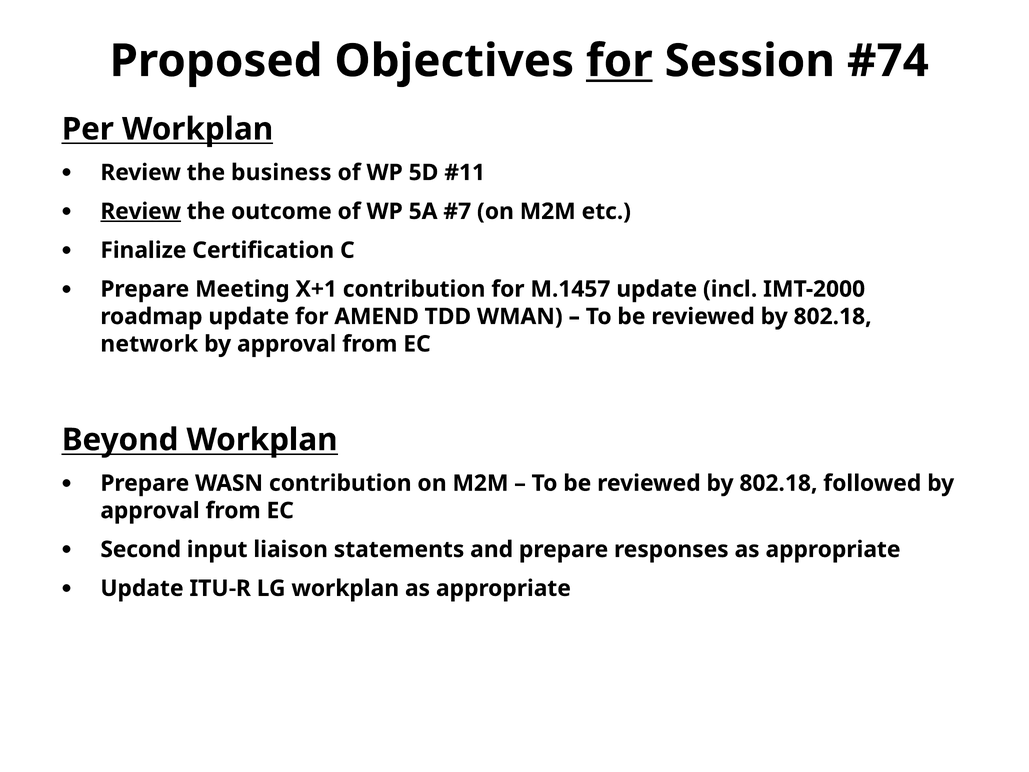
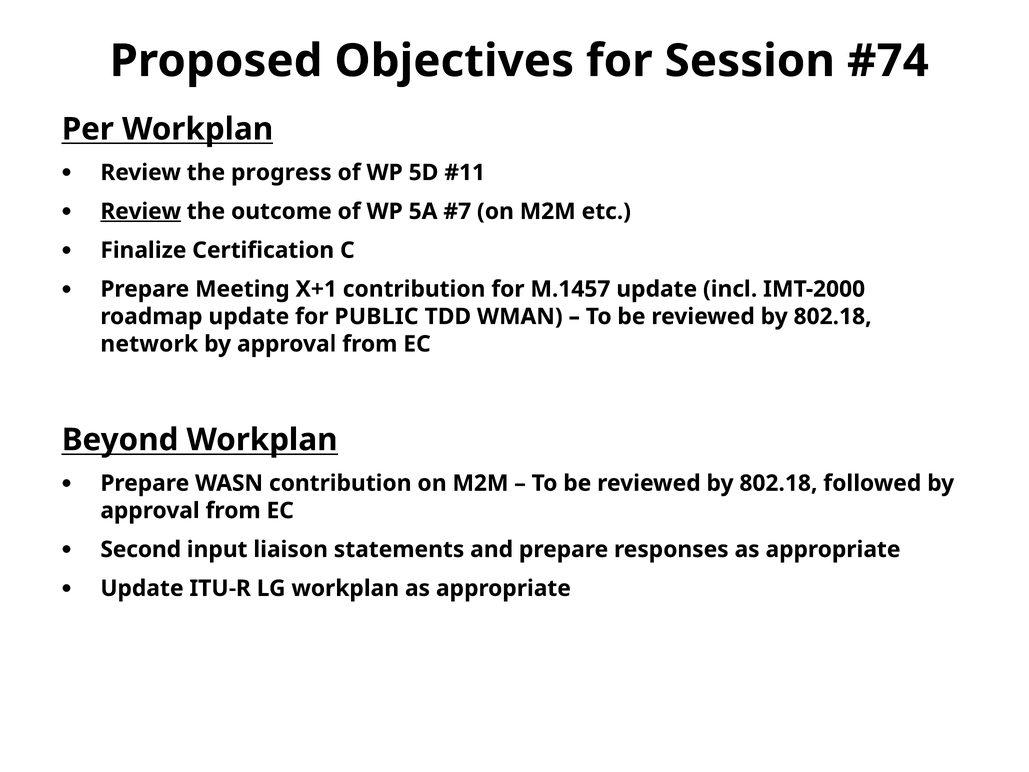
for at (619, 61) underline: present -> none
business: business -> progress
AMEND: AMEND -> PUBLIC
